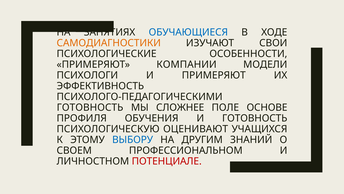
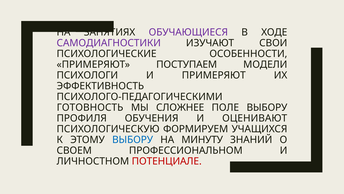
ОБУЧАЮЩИЕСЯ colour: blue -> purple
САМОДИАГНОСТИКИ colour: orange -> purple
КОМПАНИИ: КОМПАНИИ -> ПОСТУПАЕМ
ПОЛЕ ОСНОВЕ: ОСНОВЕ -> ВЫБОРУ
И ГОТОВНОСТЬ: ГОТОВНОСТЬ -> ОЦЕНИВАЮТ
ОЦЕНИВАЮТ: ОЦЕНИВАЮТ -> ФОРМИРУЕМ
ДРУГИМ: ДРУГИМ -> МИНУТУ
